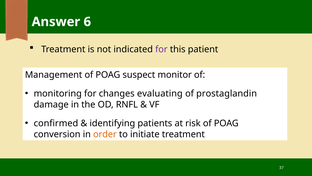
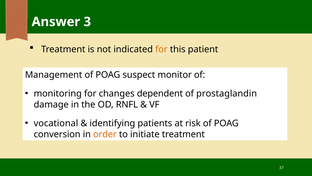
6: 6 -> 3
for at (161, 49) colour: purple -> orange
evaluating: evaluating -> dependent
confirmed: confirmed -> vocational
